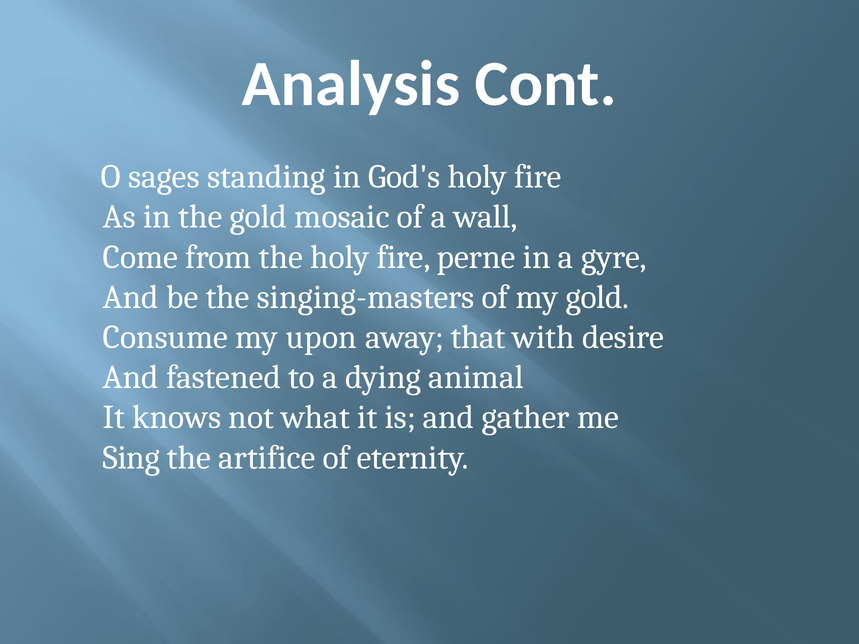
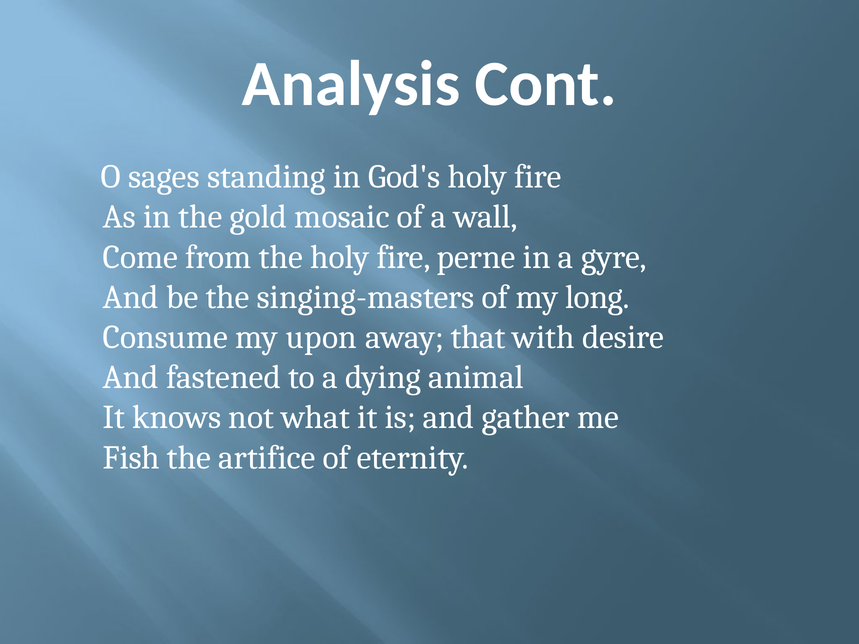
my gold: gold -> long
Sing: Sing -> Fish
